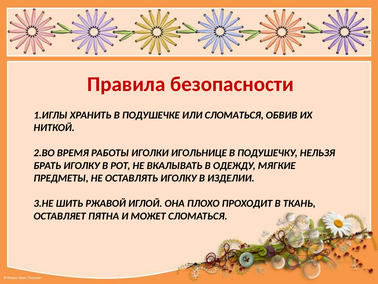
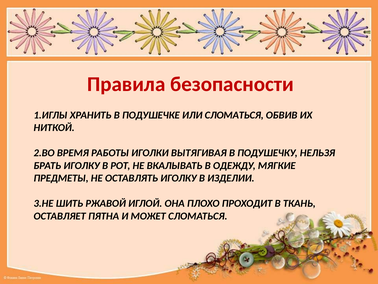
ИГОЛЬНИЦЕ: ИГОЛЬНИЦЕ -> ВЫТЯГИВАЯ
